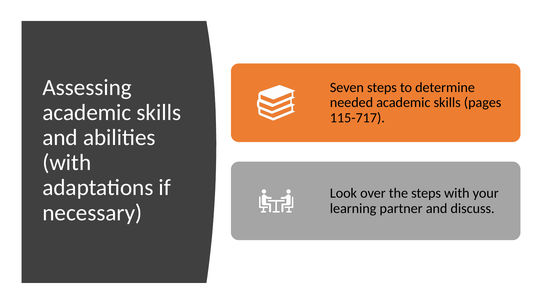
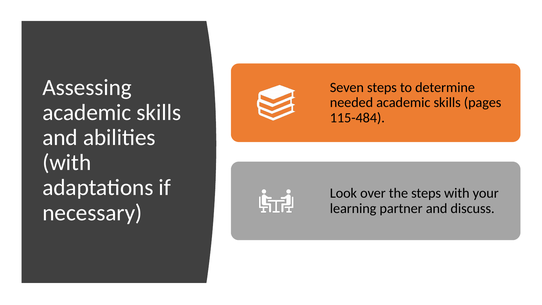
115-717: 115-717 -> 115-484
